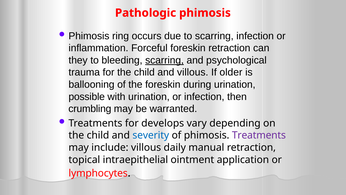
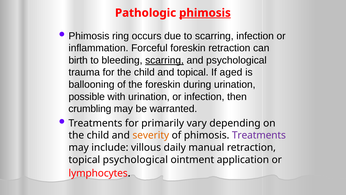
phimosis at (205, 13) underline: none -> present
they: they -> birth
and villous: villous -> topical
older: older -> aged
develops: develops -> primarily
severity colour: blue -> orange
topical intraepithelial: intraepithelial -> psychological
